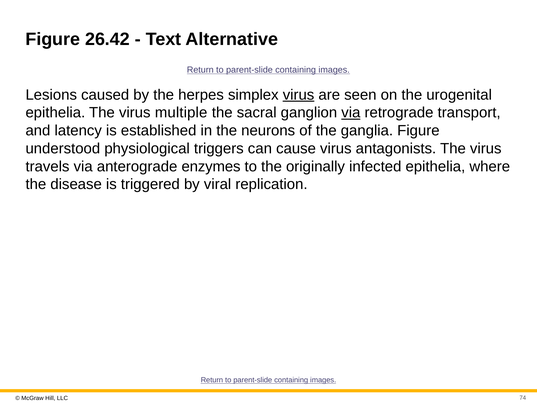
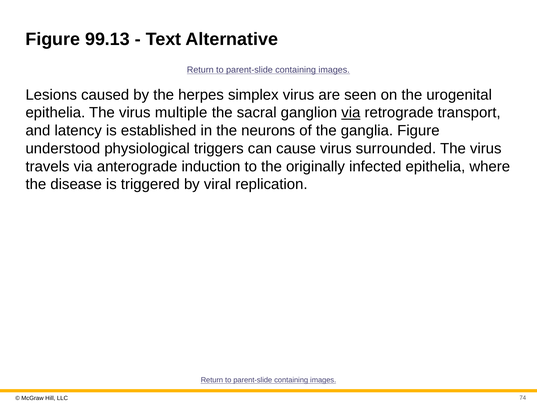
26.42: 26.42 -> 99.13
virus at (299, 95) underline: present -> none
antagonists: antagonists -> surrounded
enzymes: enzymes -> induction
